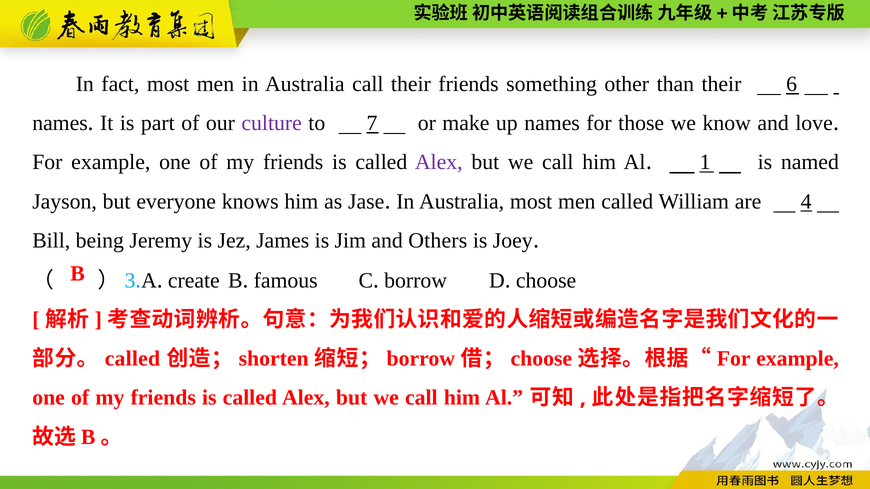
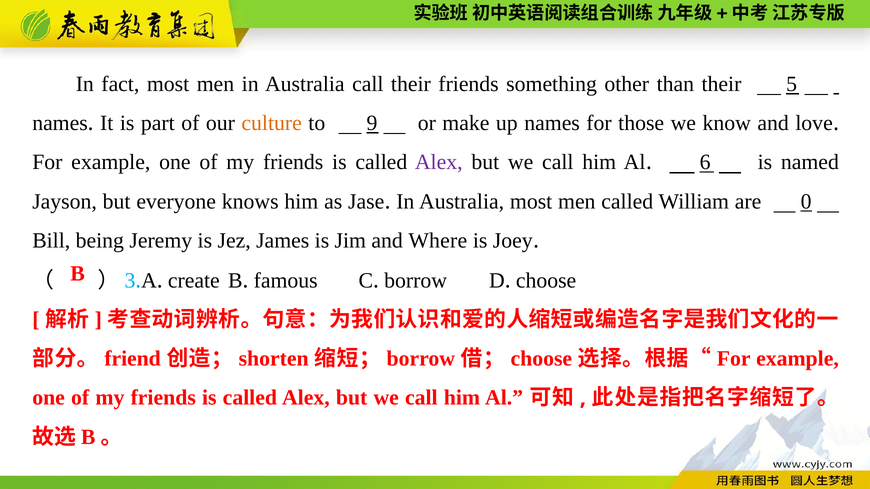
6: 6 -> 5
culture colour: purple -> orange
7: 7 -> 9
1: 1 -> 6
4: 4 -> 0
Others: Others -> Where
called at (132, 359): called -> friend
